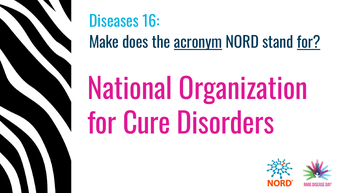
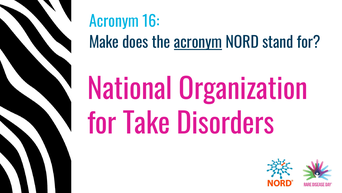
Diseases at (114, 22): Diseases -> Acronym
for at (309, 43) underline: present -> none
Cure: Cure -> Take
